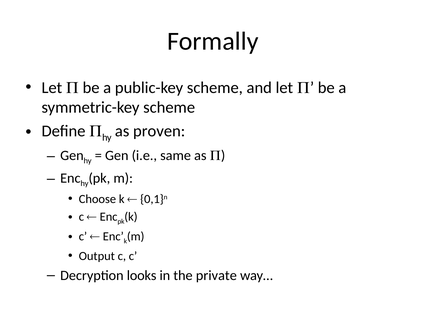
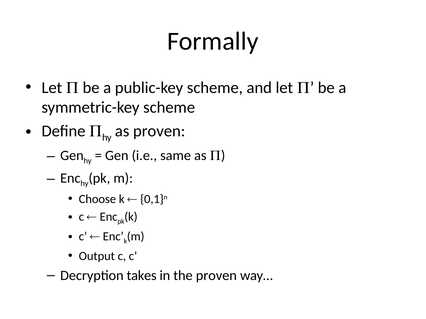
looks: looks -> takes
the private: private -> proven
